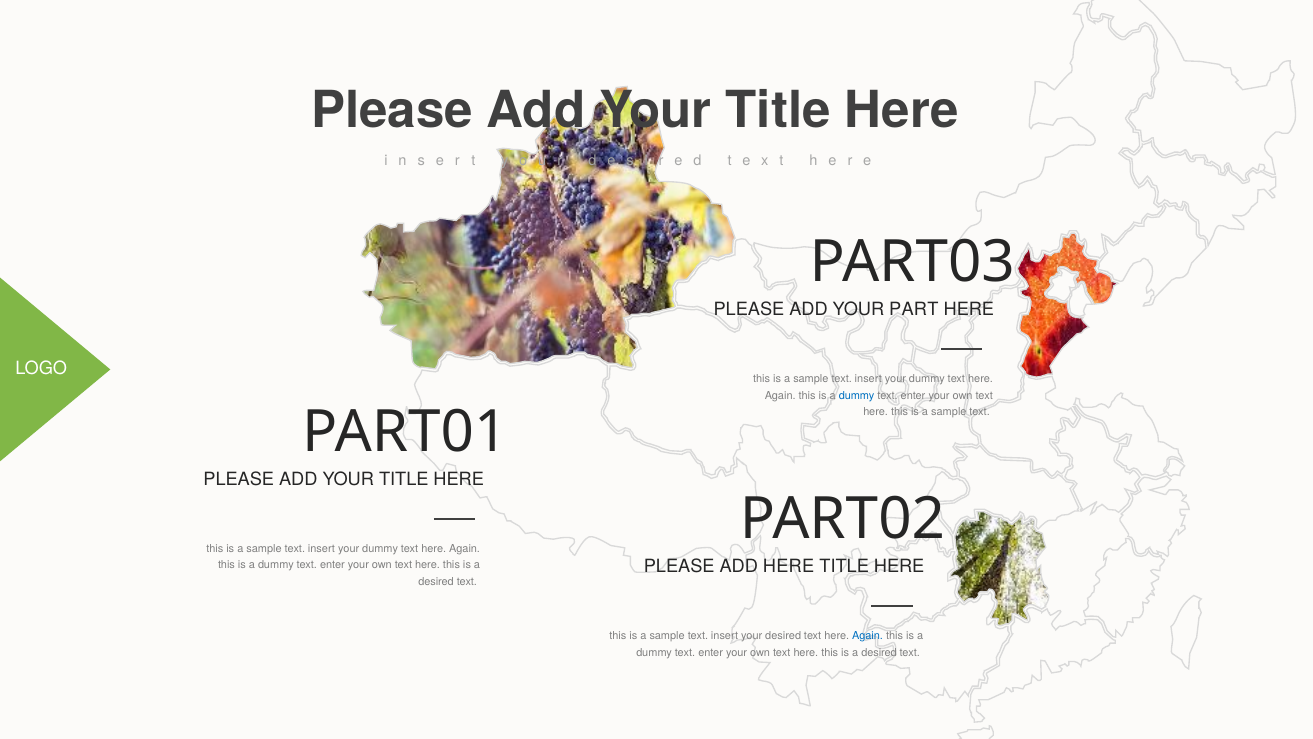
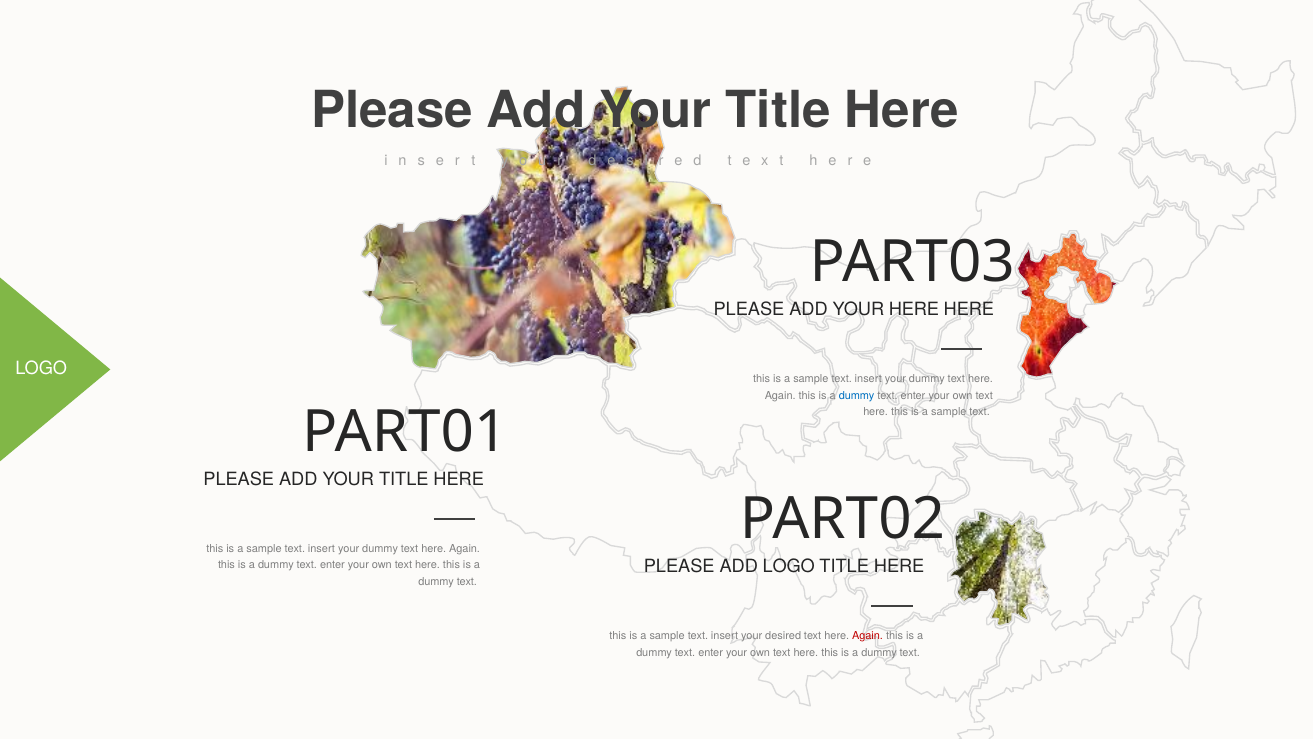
YOUR PART: PART -> HERE
ADD HERE: HERE -> LOGO
desired at (436, 581): desired -> dummy
Again at (868, 636) colour: blue -> red
desired at (879, 652): desired -> dummy
